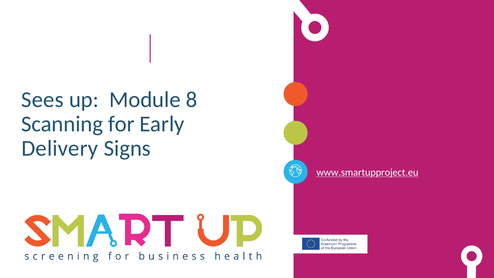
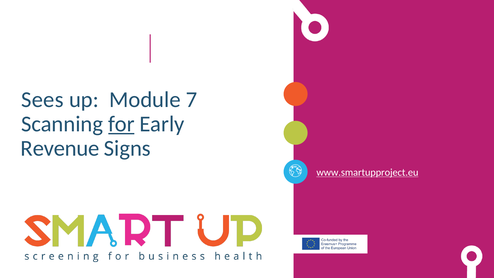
8: 8 -> 7
for underline: none -> present
Delivery: Delivery -> Revenue
